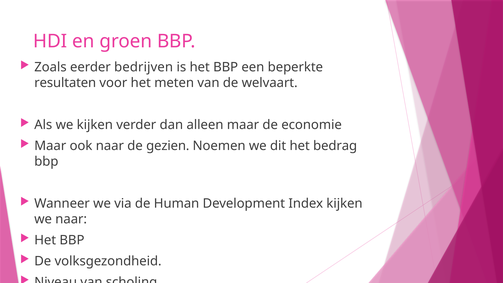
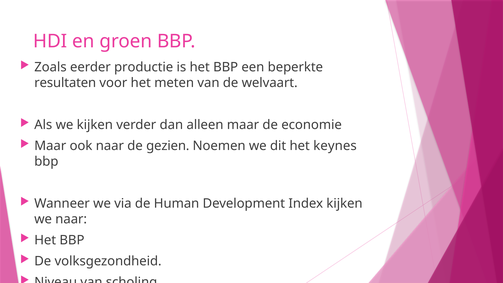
bedrijven: bedrijven -> productie
bedrag: bedrag -> keynes
